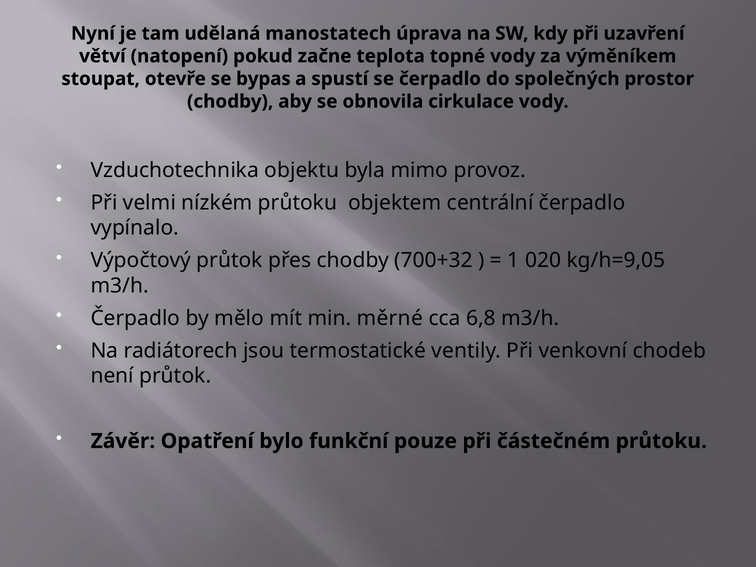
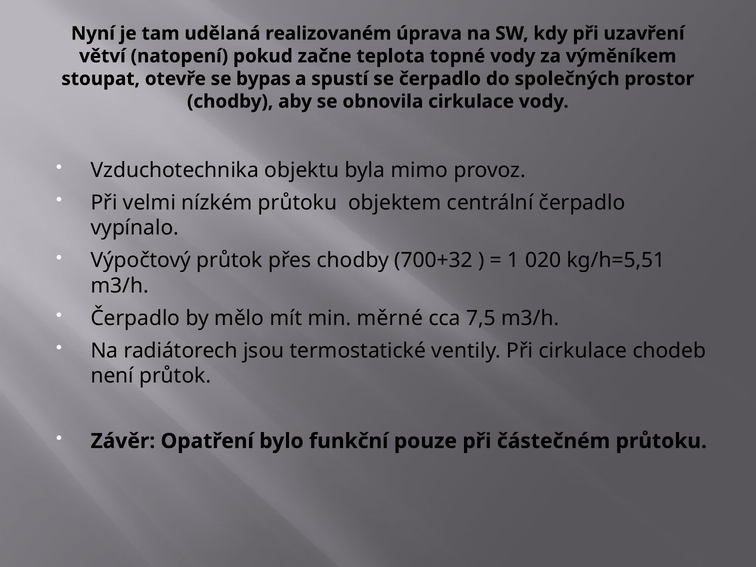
manostatech: manostatech -> realizovaném
kg/h=9,05: kg/h=9,05 -> kg/h=5,51
6,8: 6,8 -> 7,5
Při venkovní: venkovní -> cirkulace
